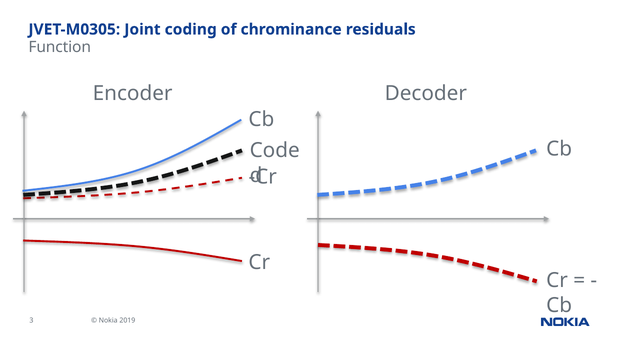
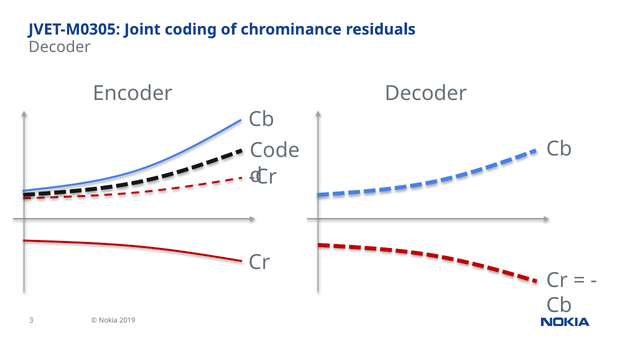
Function at (60, 47): Function -> Decoder
